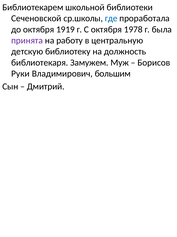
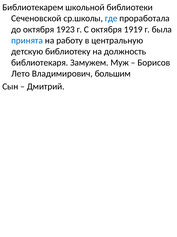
1919: 1919 -> 1923
1978: 1978 -> 1919
принята colour: purple -> blue
Руки: Руки -> Лето
